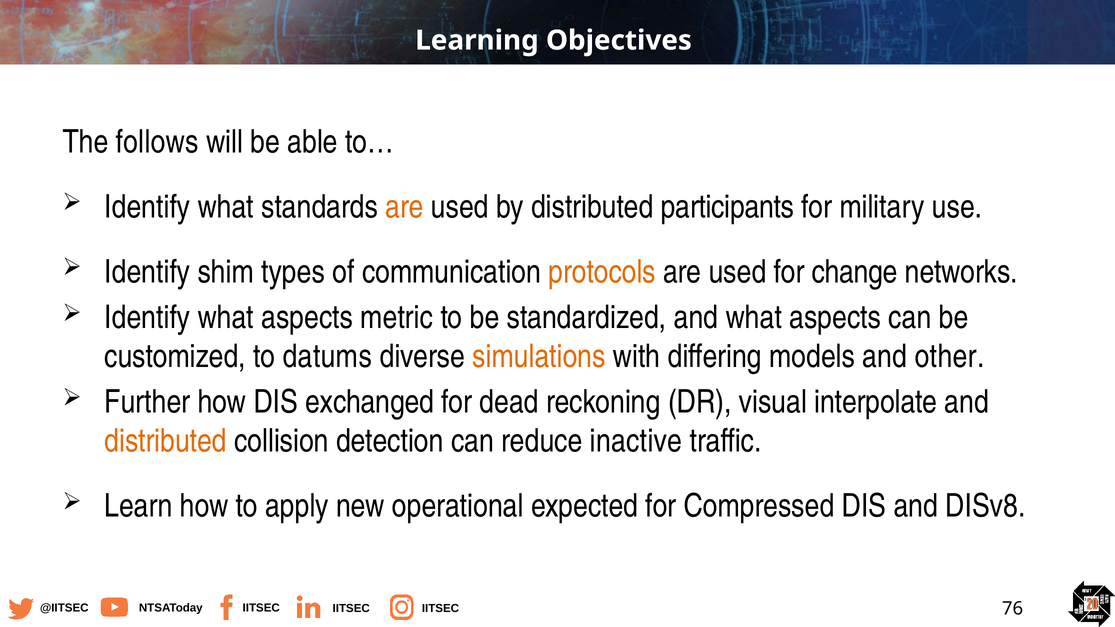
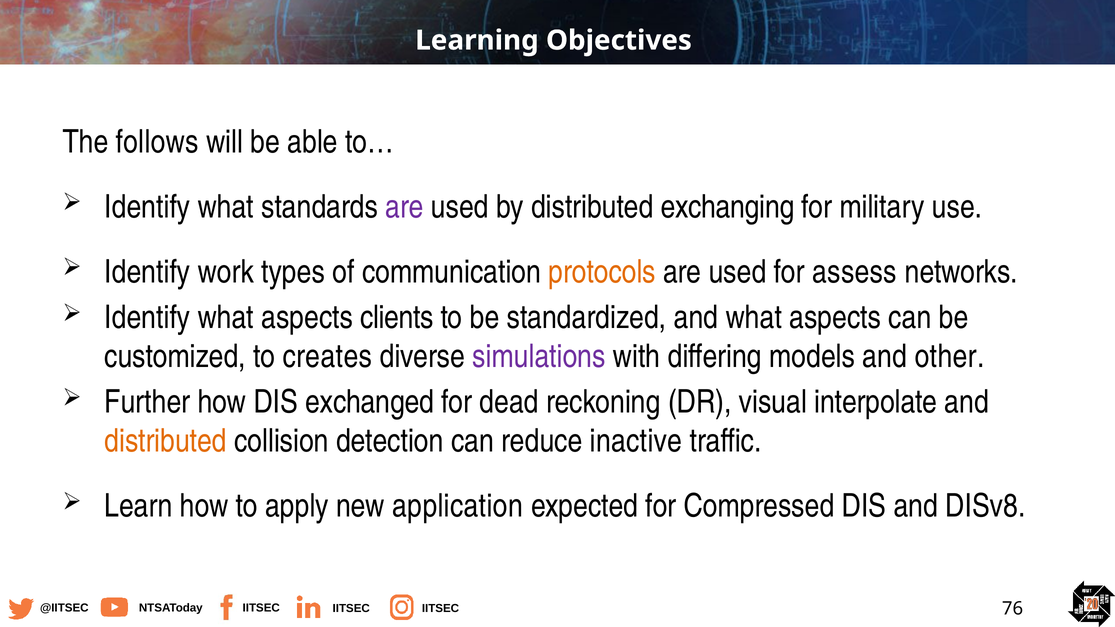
are at (405, 207) colour: orange -> purple
participants: participants -> exchanging
shim: shim -> work
change: change -> assess
metric: metric -> clients
datums: datums -> creates
simulations colour: orange -> purple
operational: operational -> application
